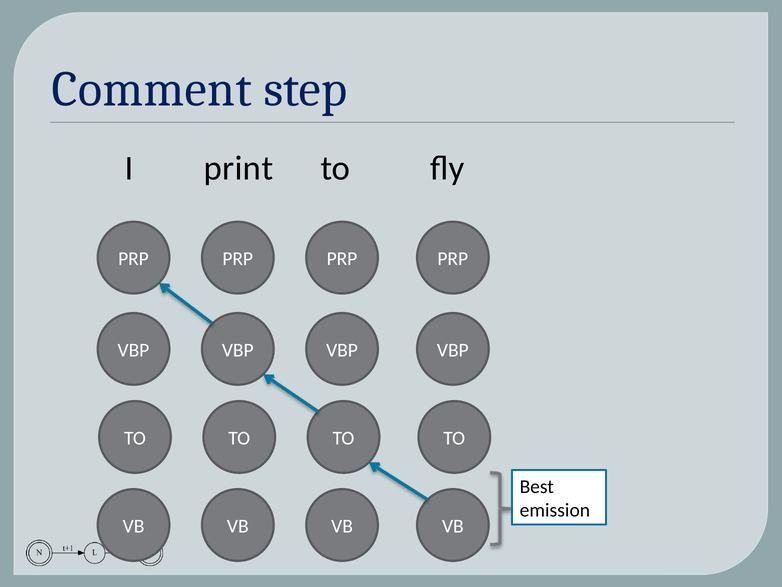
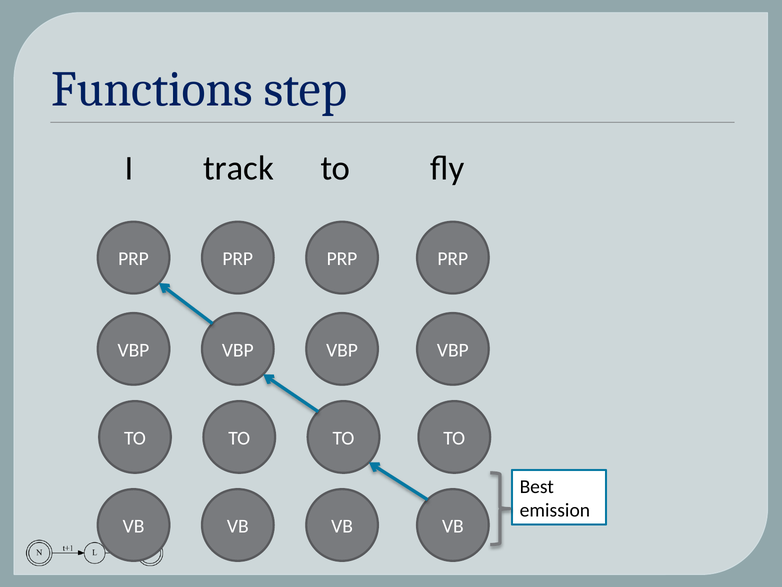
Comment: Comment -> Functions
print: print -> track
